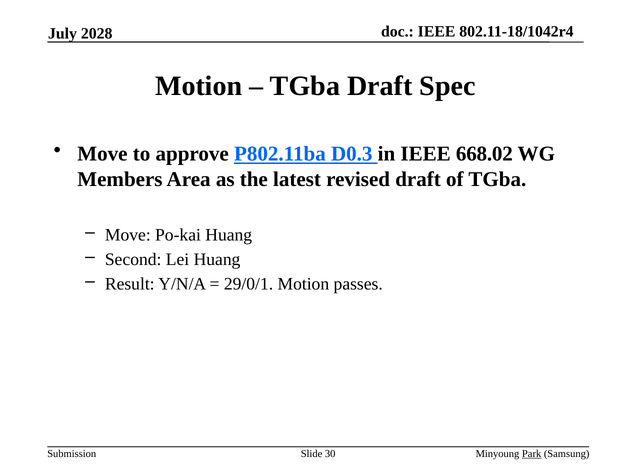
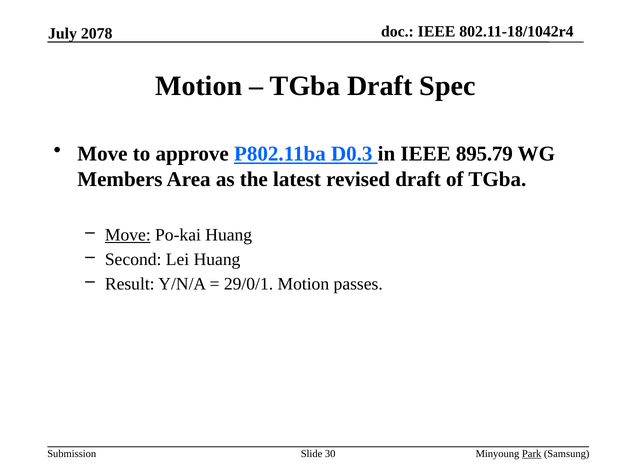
2028: 2028 -> 2078
668.02: 668.02 -> 895.79
Move at (128, 235) underline: none -> present
